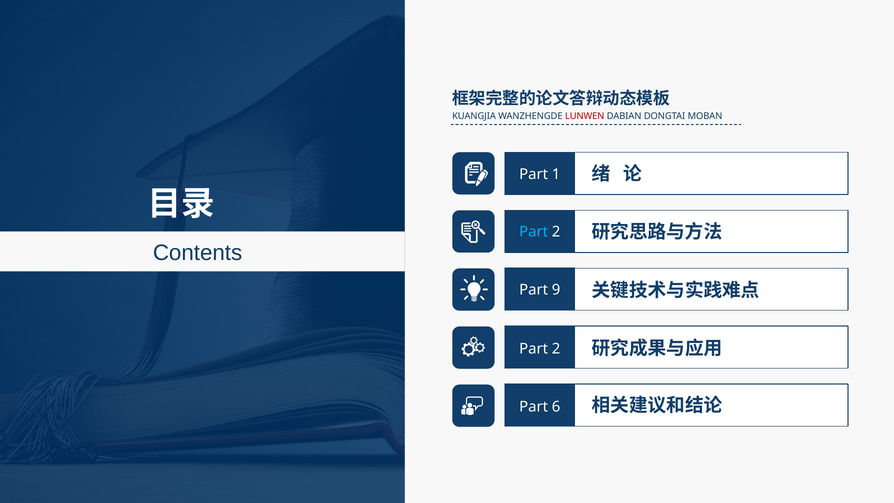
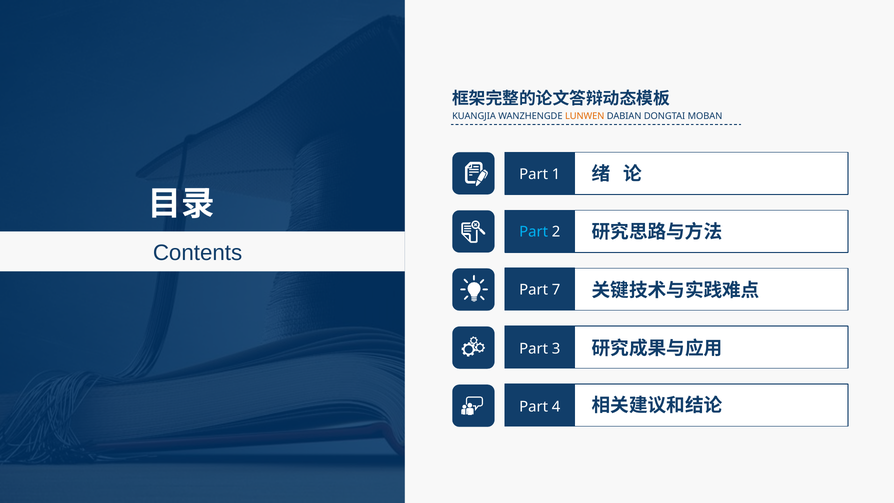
LUNWEN colour: red -> orange
9: 9 -> 7
2 at (556, 348): 2 -> 3
6: 6 -> 4
